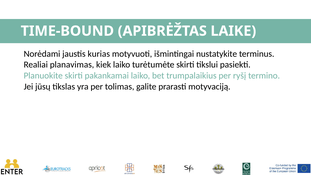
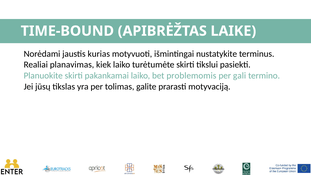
trumpalaikius: trumpalaikius -> problemomis
ryšį: ryšį -> gali
